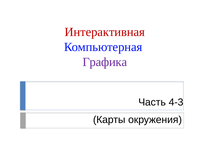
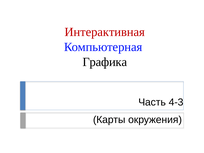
Графика colour: purple -> black
